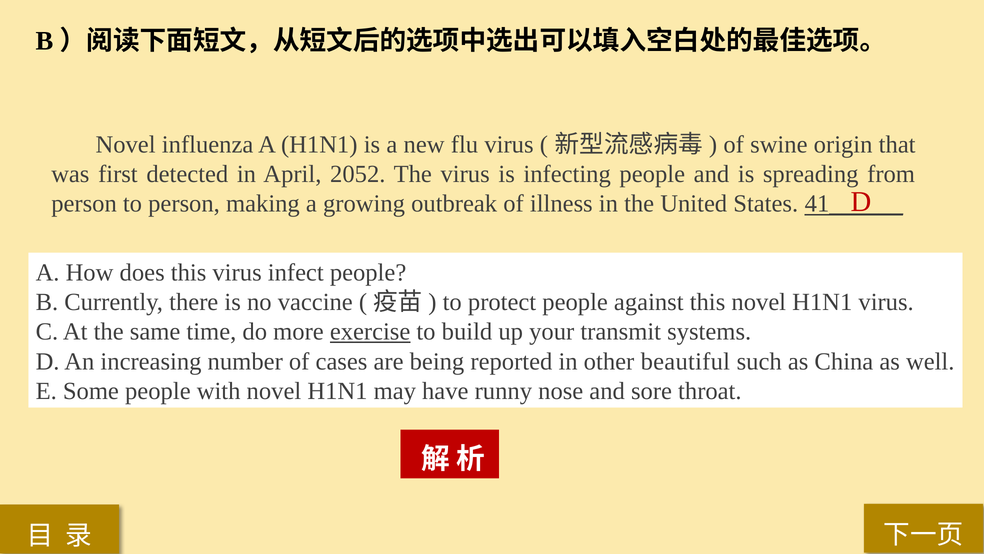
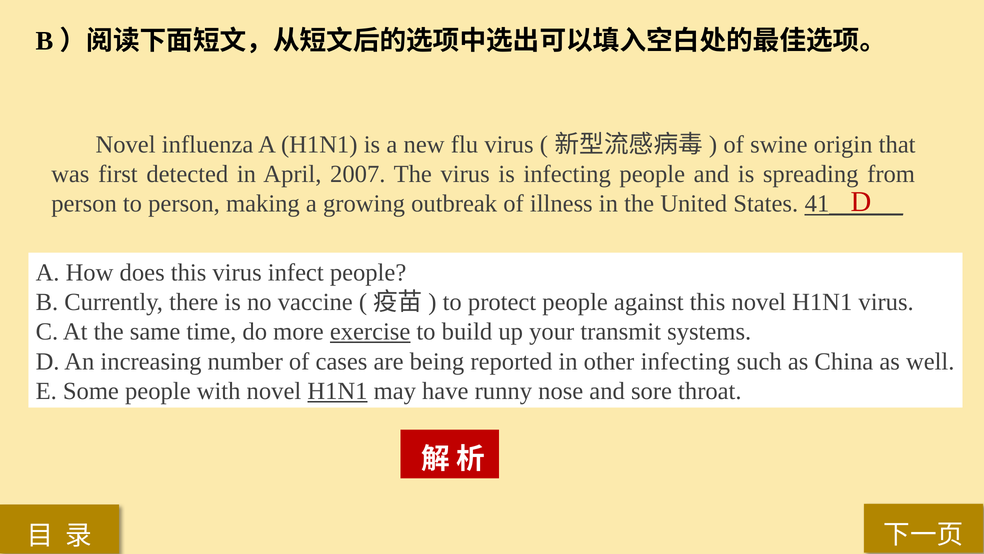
2052: 2052 -> 2007
other beautiful: beautiful -> infecting
H1N1 at (337, 391) underline: none -> present
